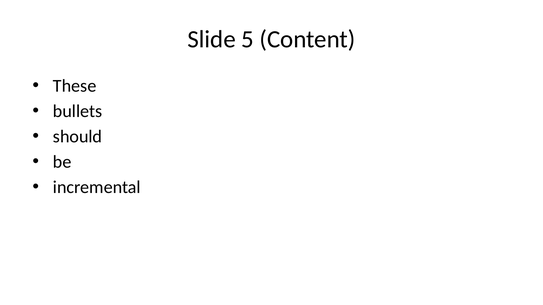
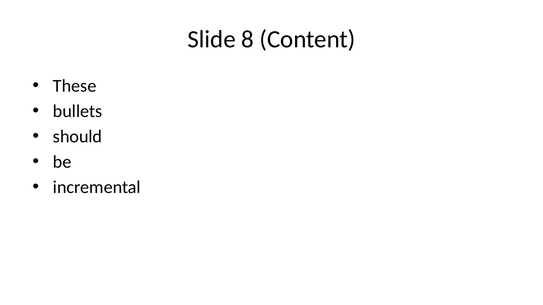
5: 5 -> 8
